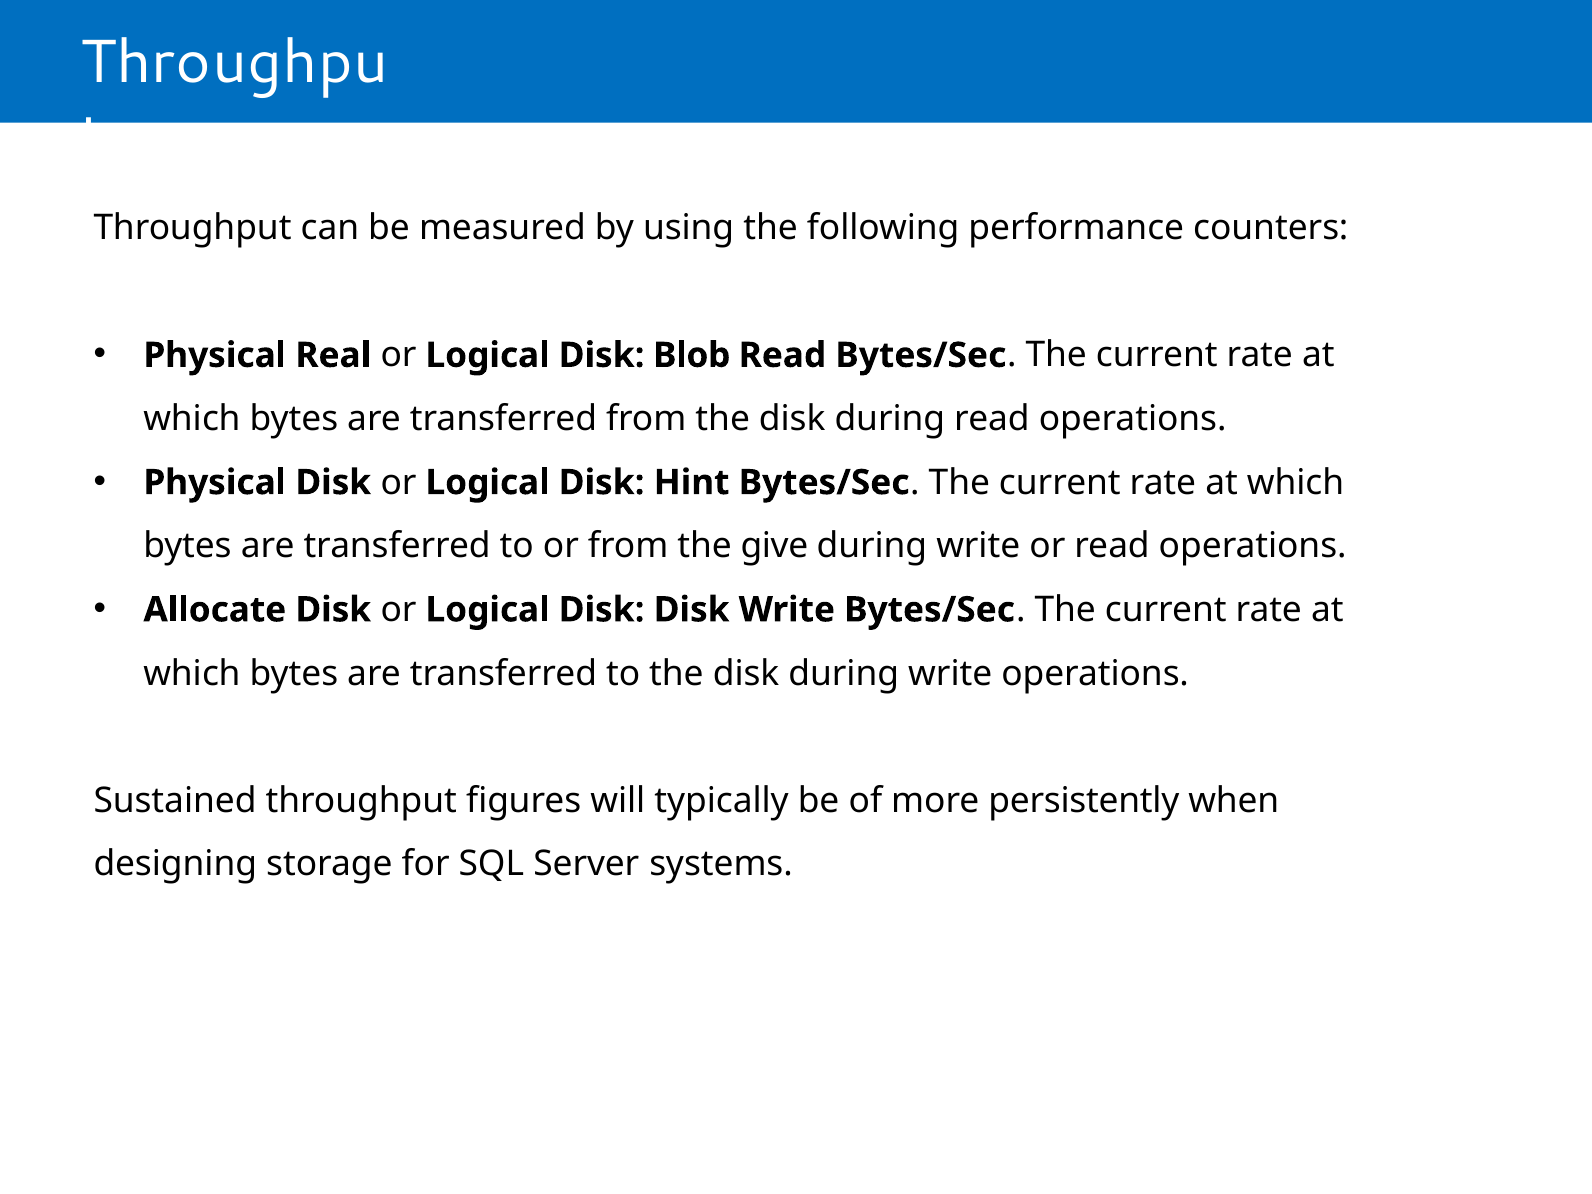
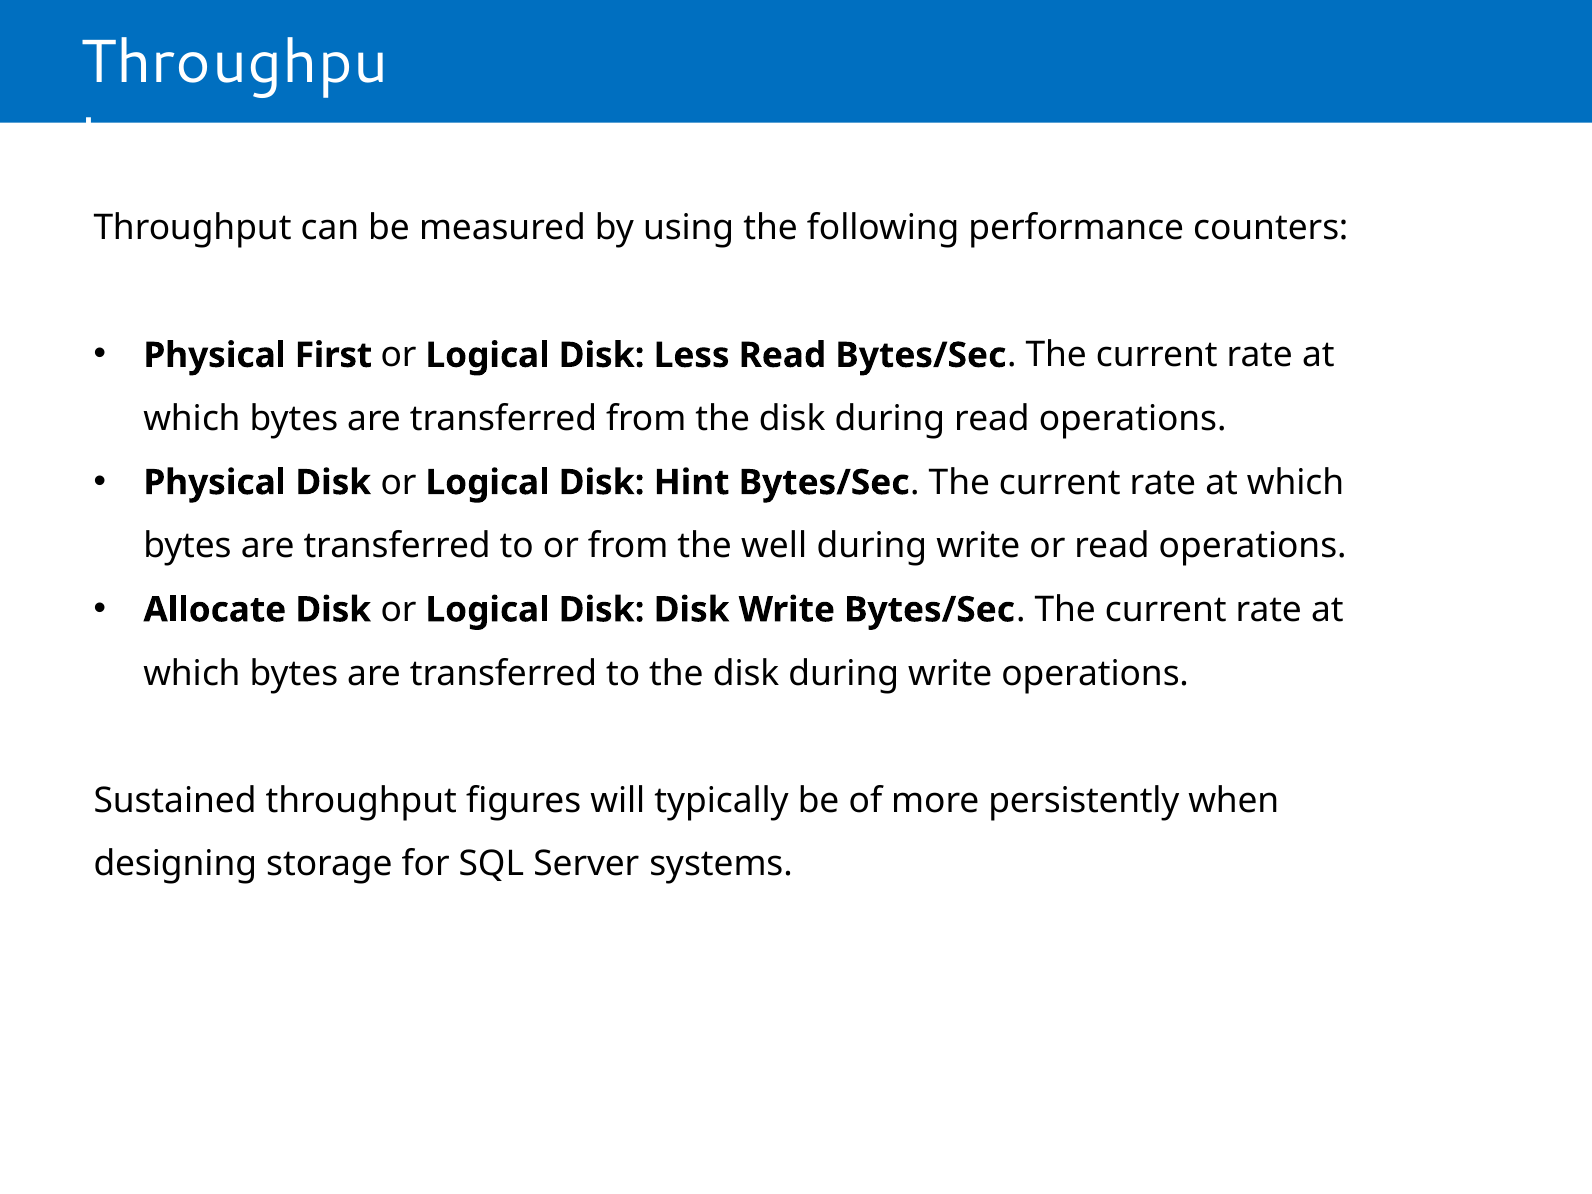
Real: Real -> First
Blob: Blob -> Less
give: give -> well
